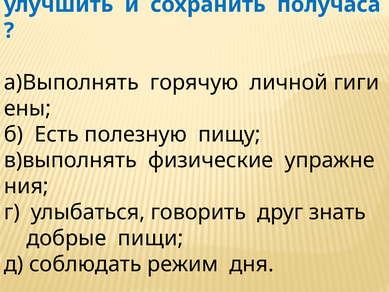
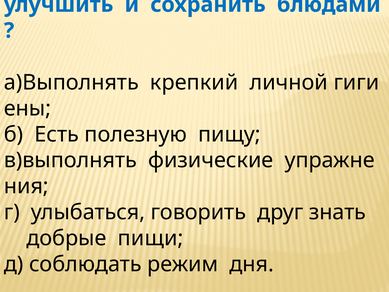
получаса: получаса -> блюдами
горячую: горячую -> крепкий
